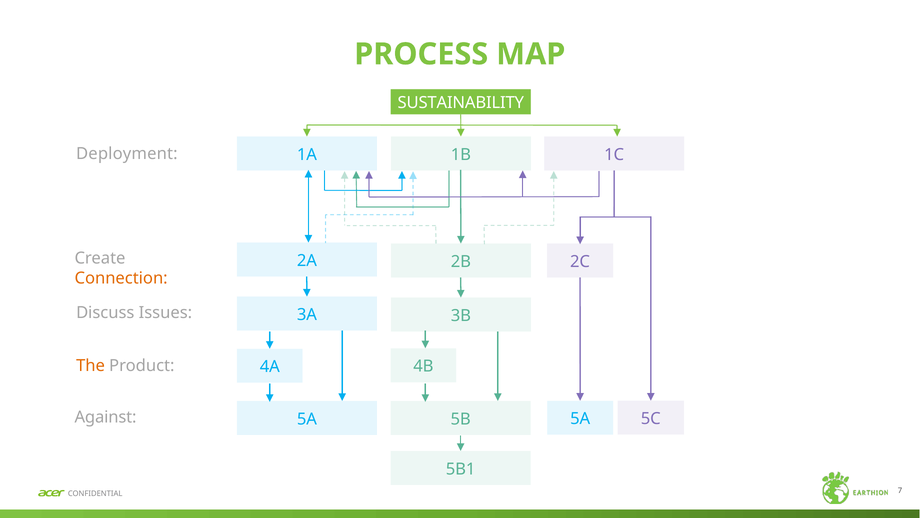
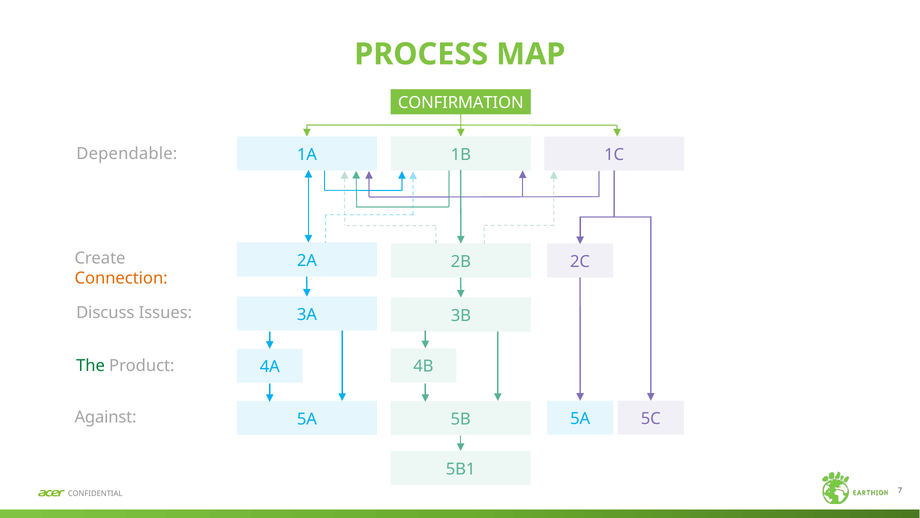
SUSTAINABILITY: SUSTAINABILITY -> CONFIRMATION
Deployment: Deployment -> Dependable
The colour: orange -> green
